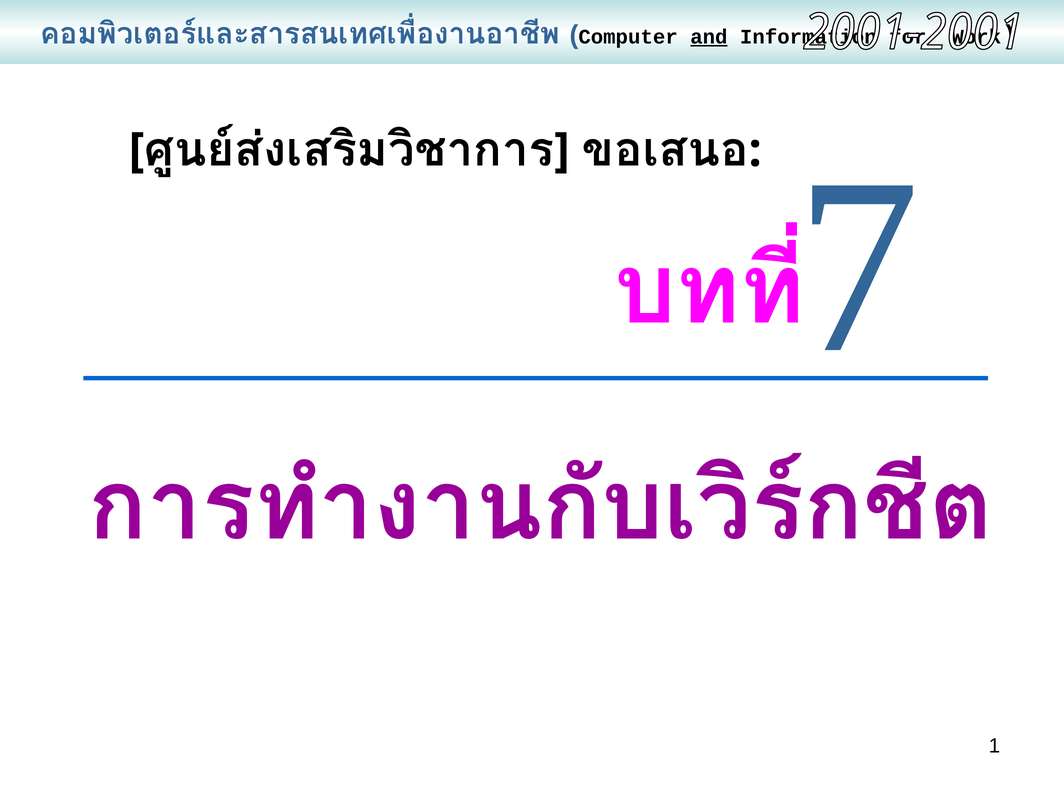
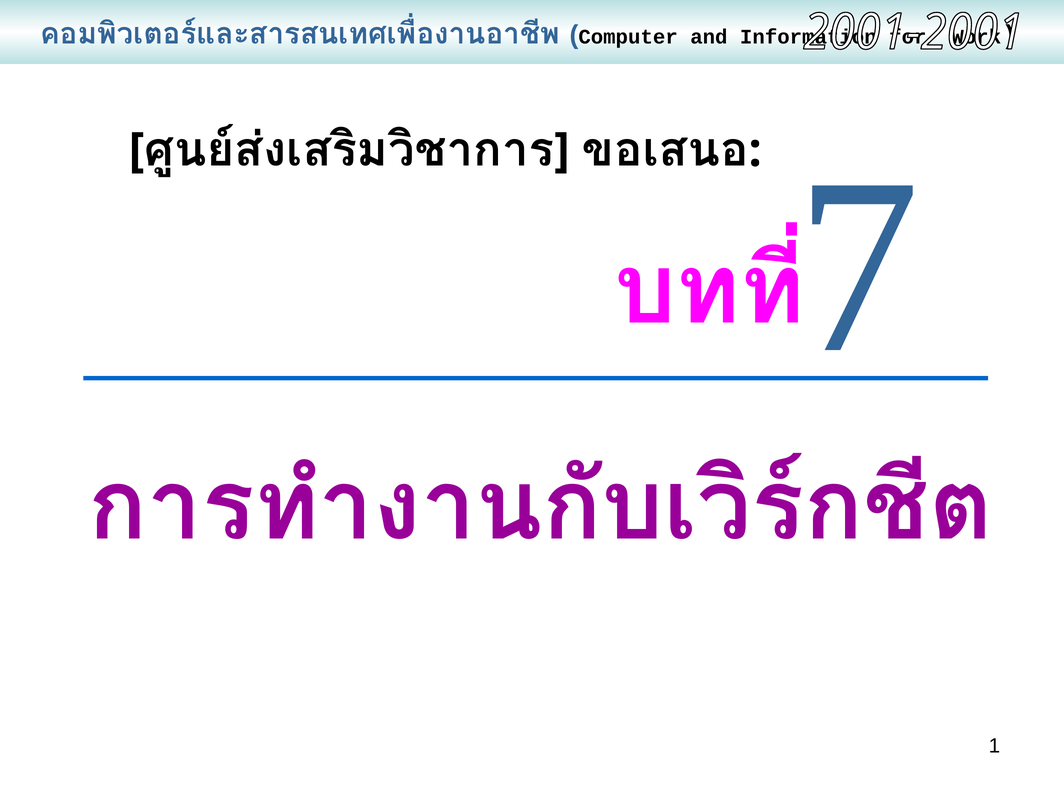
and underline: present -> none
